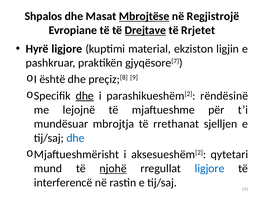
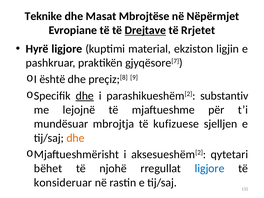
Shpalos: Shpalos -> Teknike
Mbrojtëse underline: present -> none
Regjistrojë: Regjistrojë -> Nëpërmjet
rëndësinë: rëndësinë -> substantiv
rrethanat: rrethanat -> kufizuese
dhe at (76, 138) colour: blue -> orange
mund: mund -> bëhet
njohë underline: present -> none
interferencë: interferencë -> konsideruar
